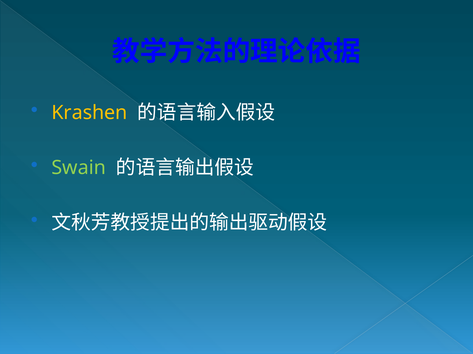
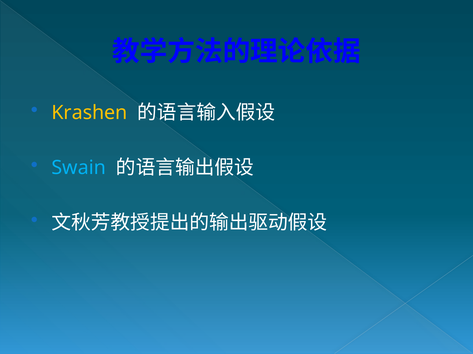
Swain colour: light green -> light blue
